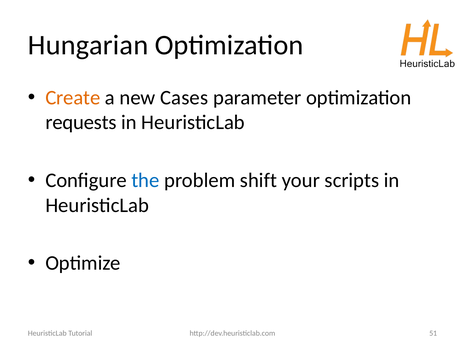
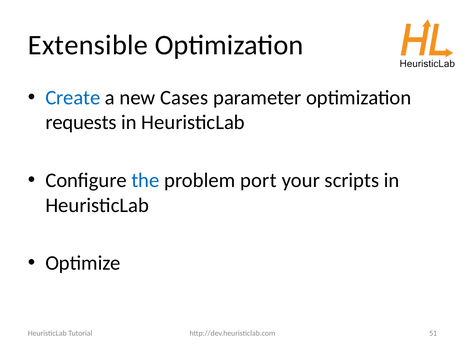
Hungarian: Hungarian -> Extensible
Create colour: orange -> blue
shift: shift -> port
